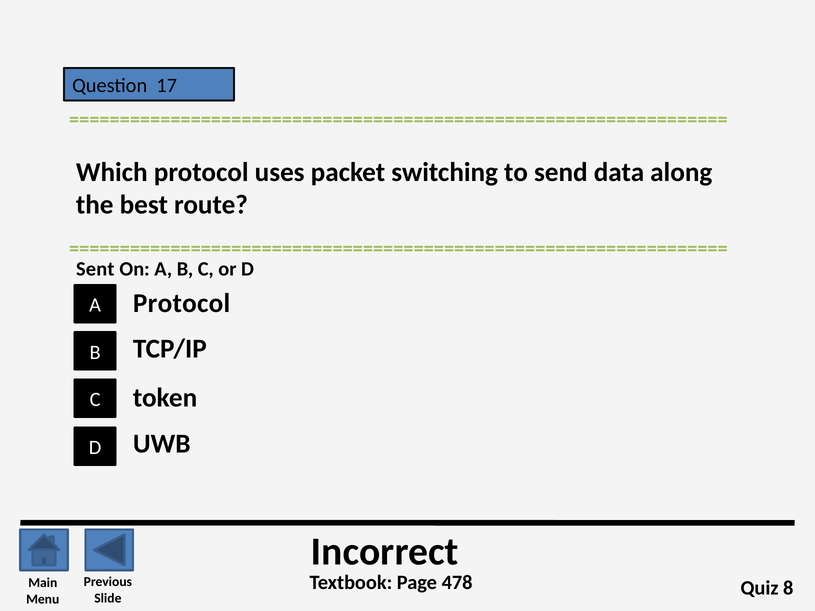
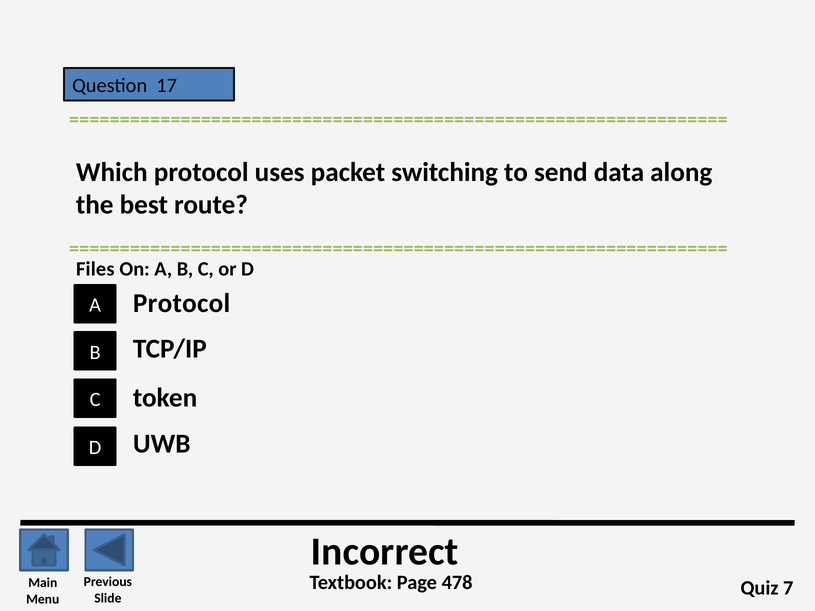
Sent: Sent -> Files
8: 8 -> 7
